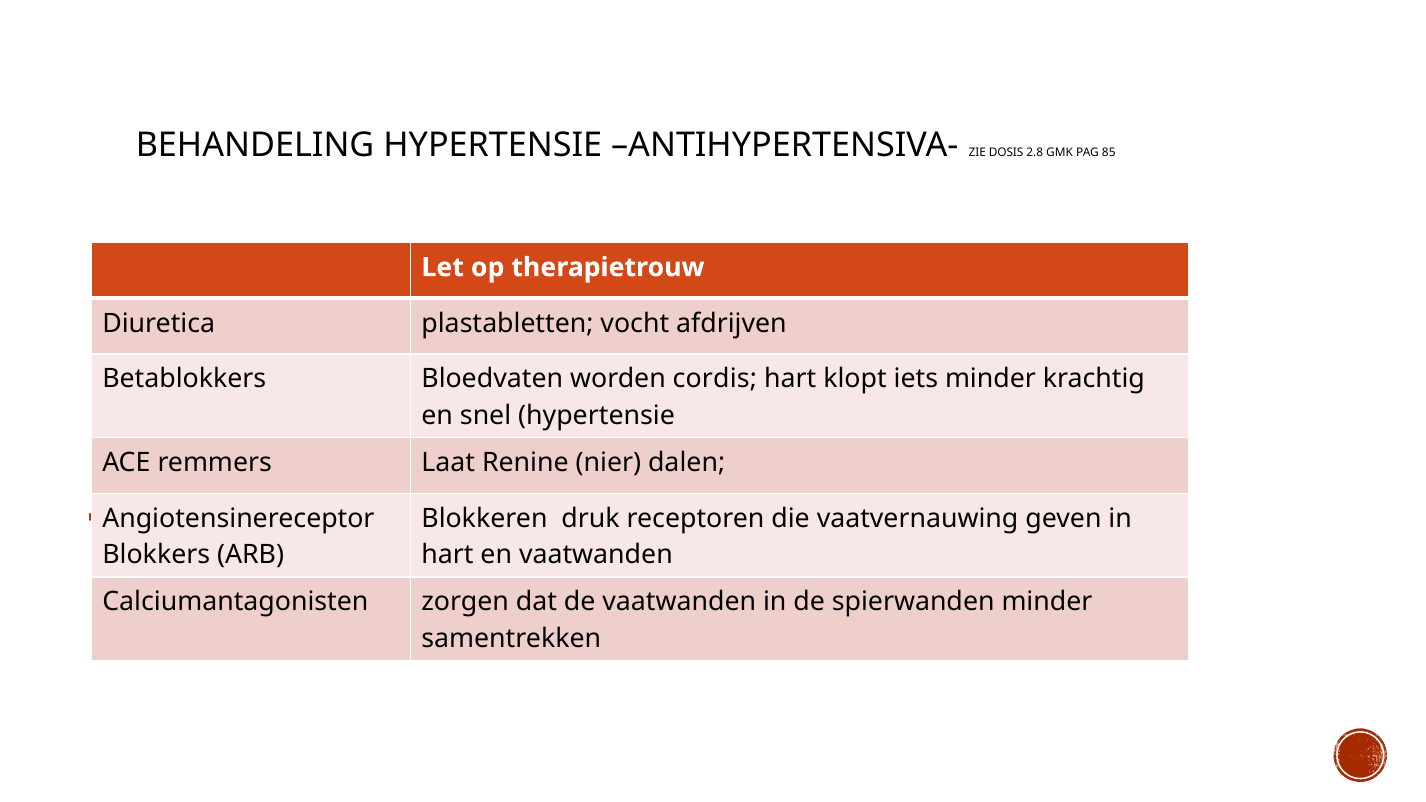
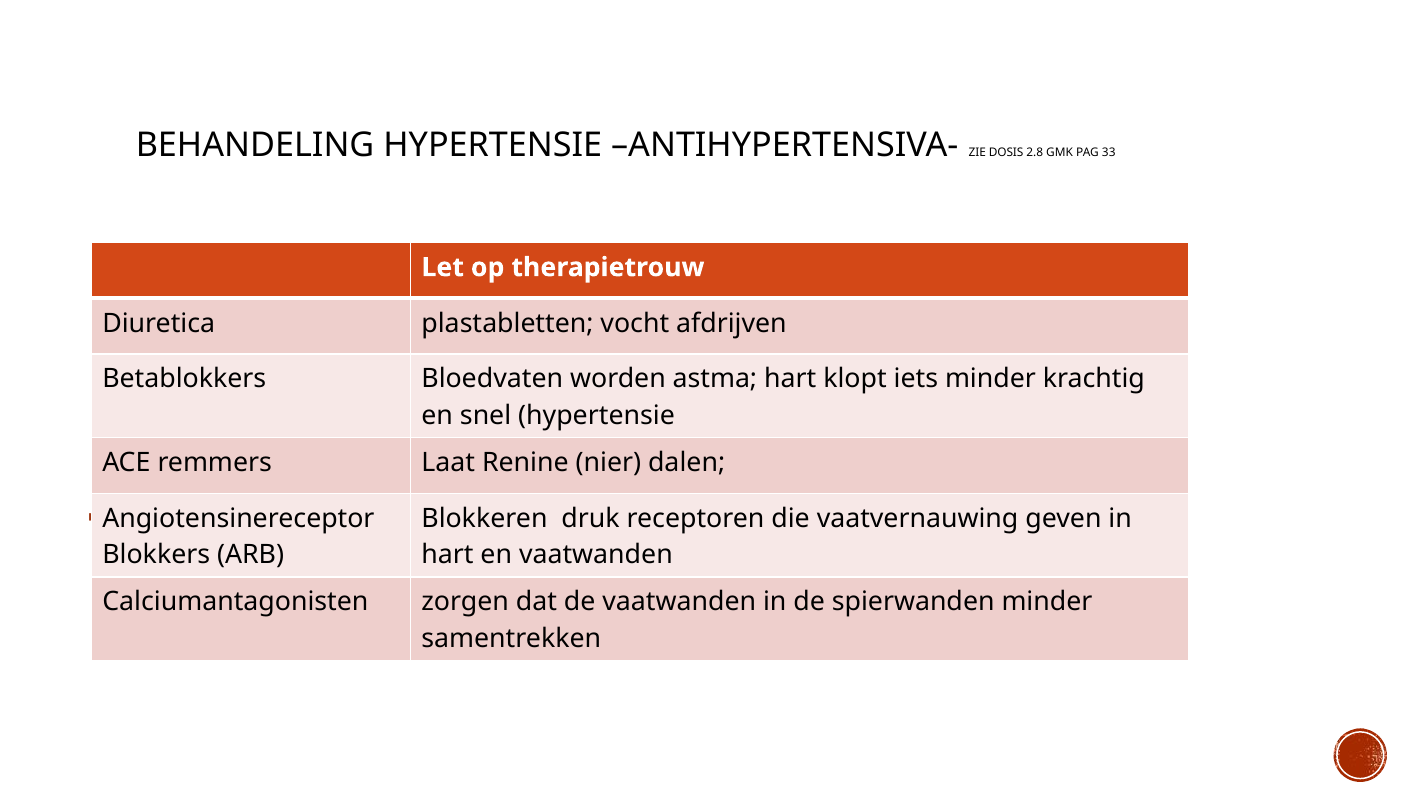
85: 85 -> 33
cordis: cordis -> astma
